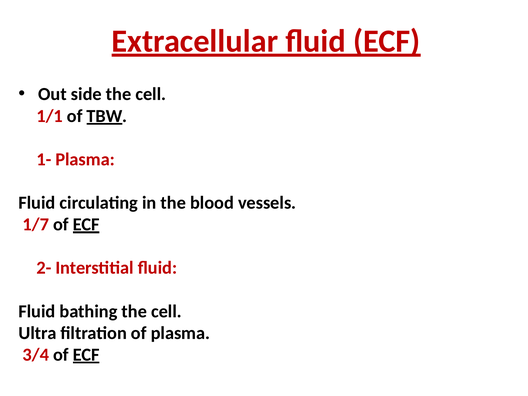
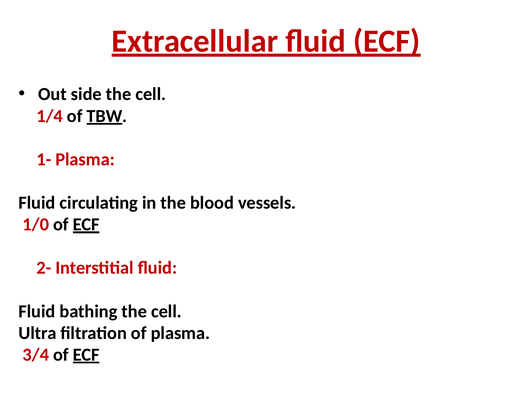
1/1: 1/1 -> 1/4
1/7: 1/7 -> 1/0
